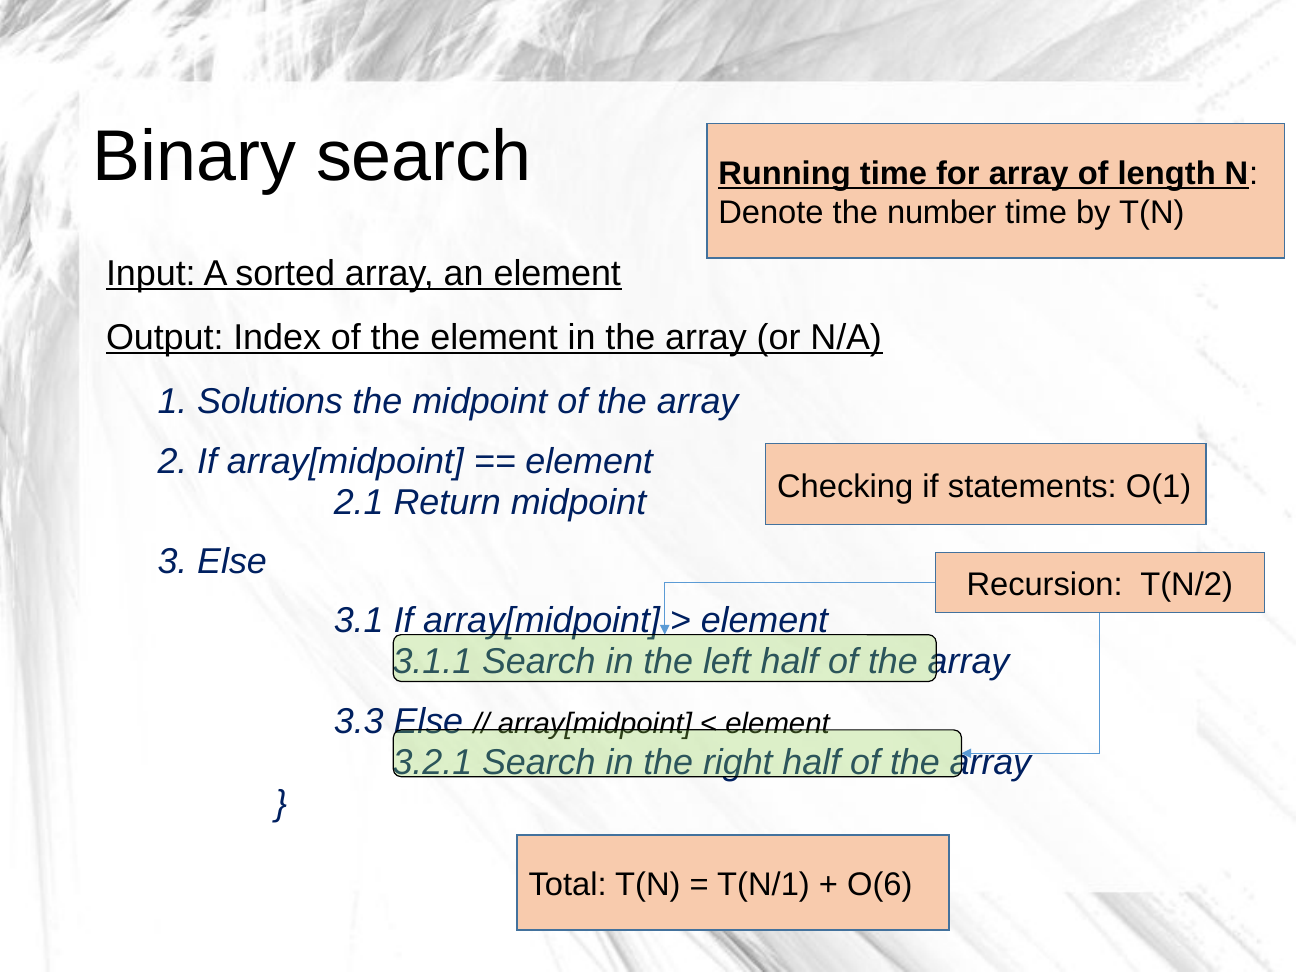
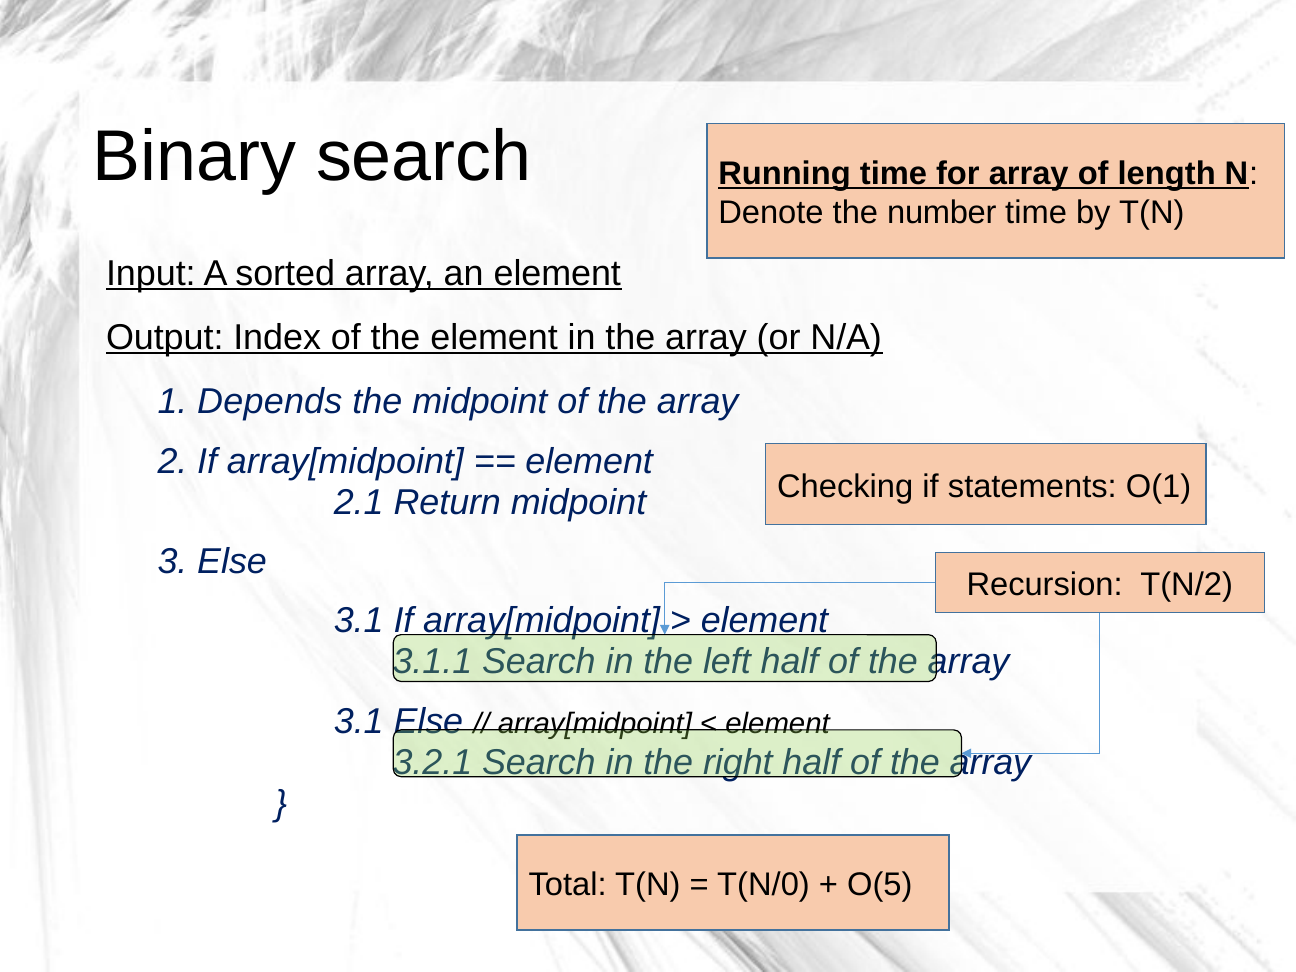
Solutions: Solutions -> Depends
3.3 at (359, 721): 3.3 -> 3.1
T(N/1: T(N/1 -> T(N/0
O(6: O(6 -> O(5
